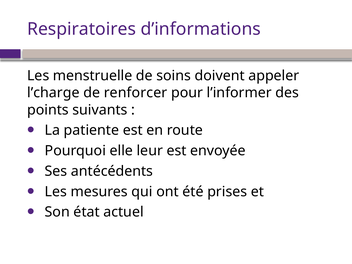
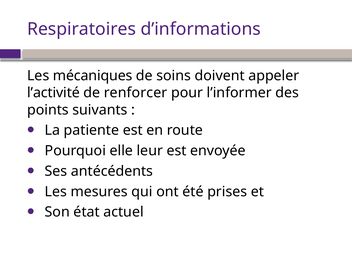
menstruelle: menstruelle -> mécaniques
l’charge: l’charge -> l’activité
